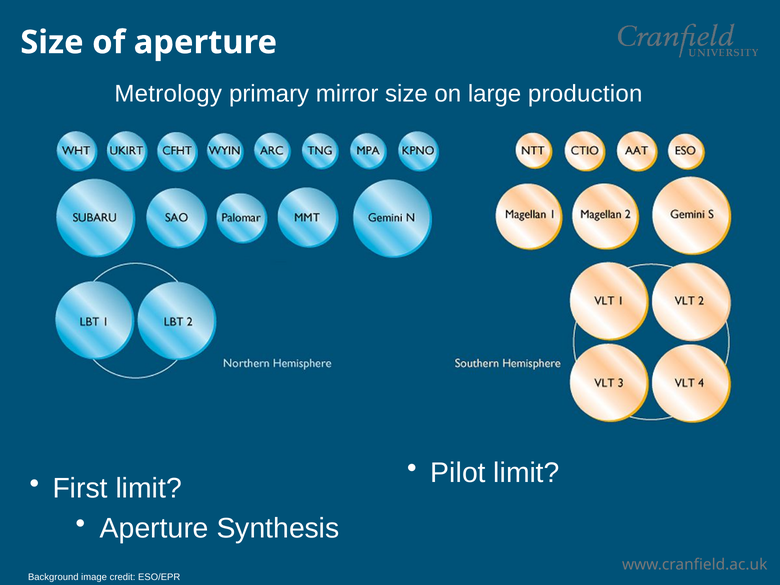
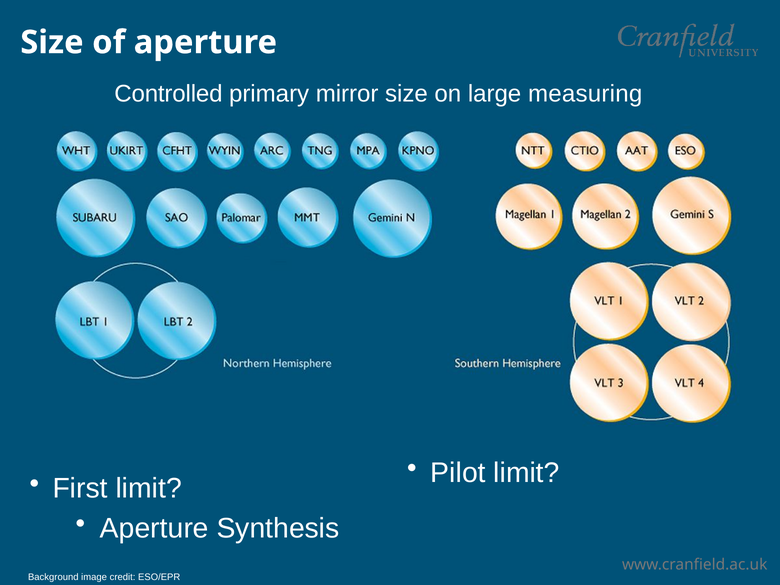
Metrology: Metrology -> Controlled
production: production -> measuring
